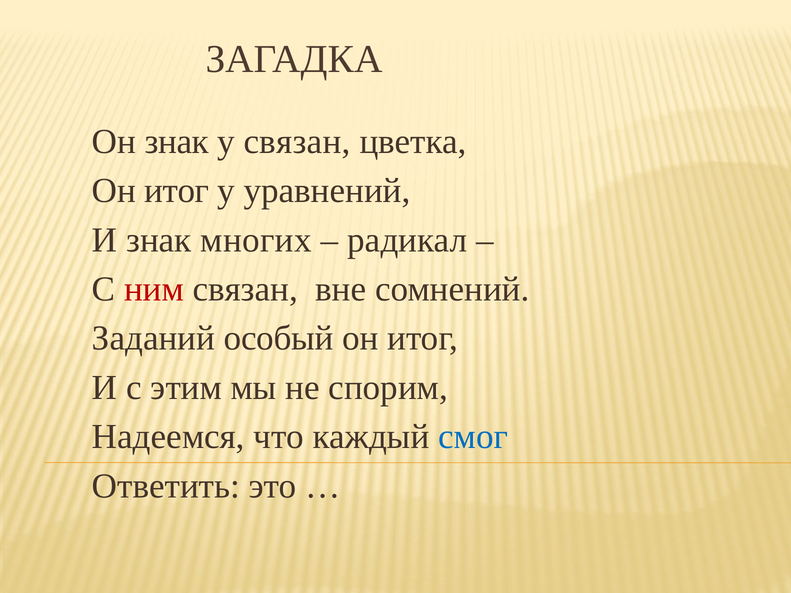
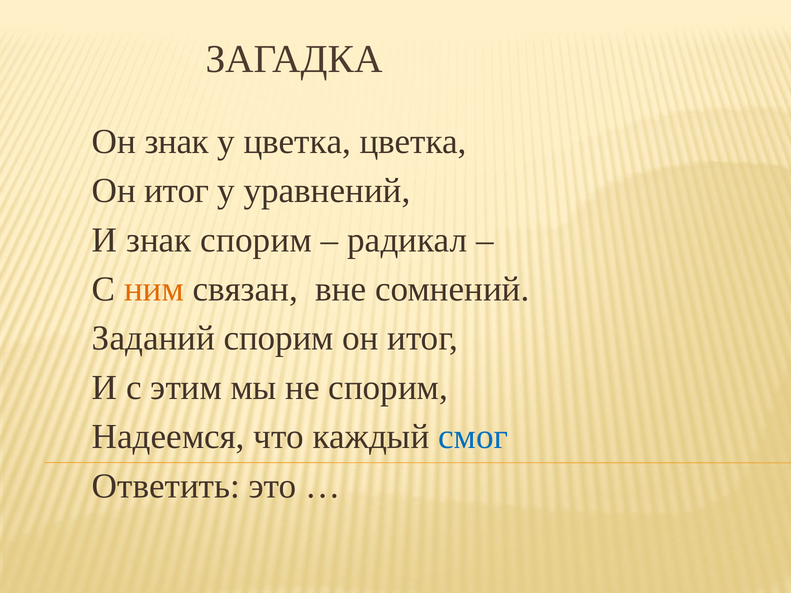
у связан: связан -> цветка
знак многих: многих -> спорим
ним colour: red -> orange
Заданий особый: особый -> спорим
